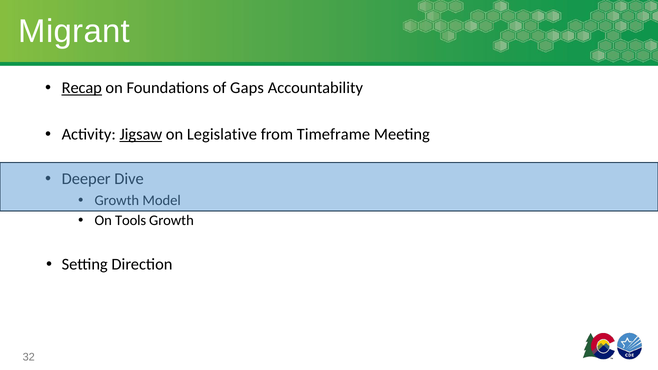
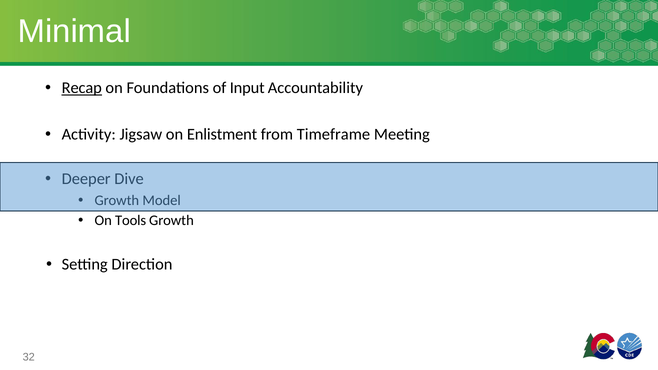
Migrant: Migrant -> Minimal
Gaps: Gaps -> Input
Jigsaw underline: present -> none
Legislative: Legislative -> Enlistment
